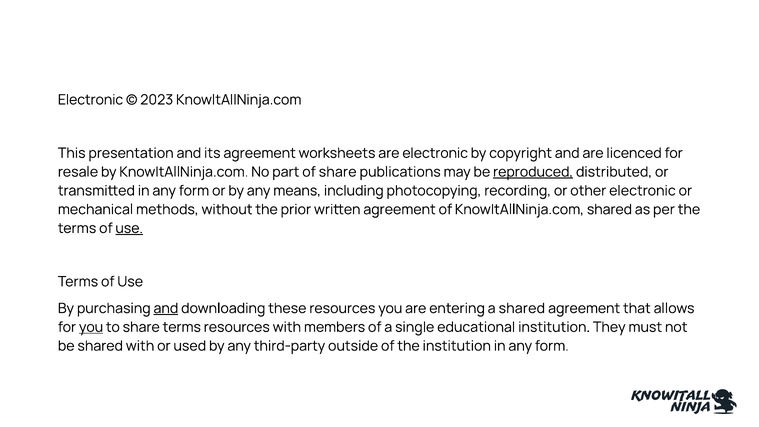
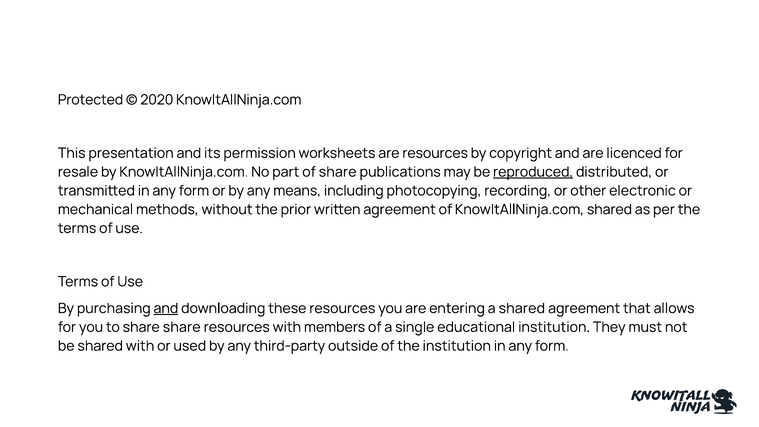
Electronic at (91, 100): Electronic -> Protected
2023: 2023 -> 2020
its agreement: agreement -> permission
are electronic: electronic -> resources
use at (129, 228) underline: present -> none
you at (91, 327) underline: present -> none
share terms: terms -> share
